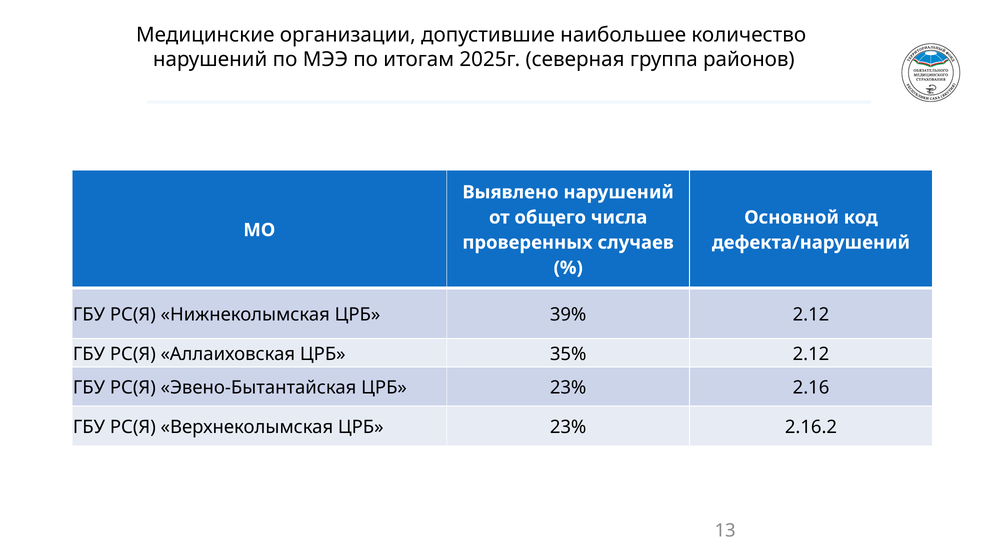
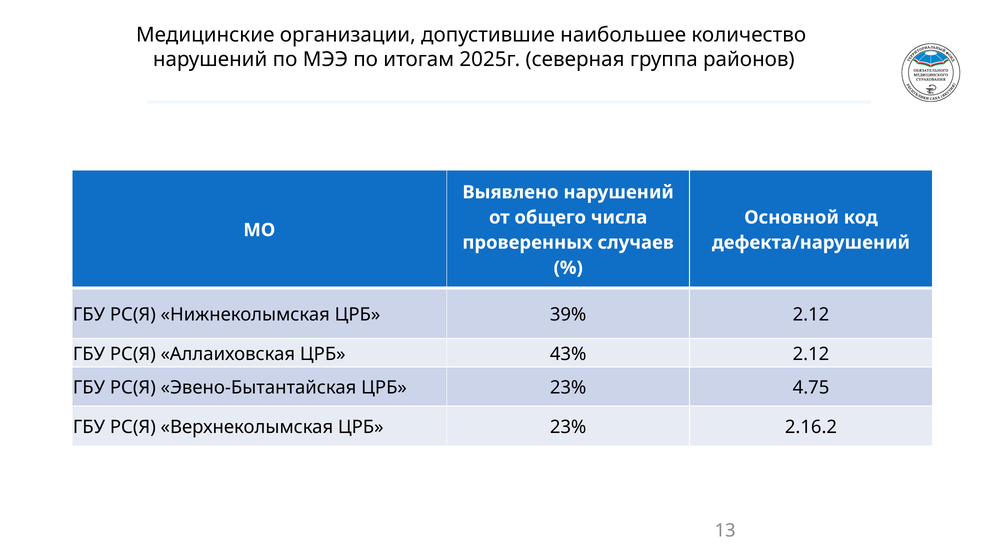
35%: 35% -> 43%
2.16: 2.16 -> 4.75
